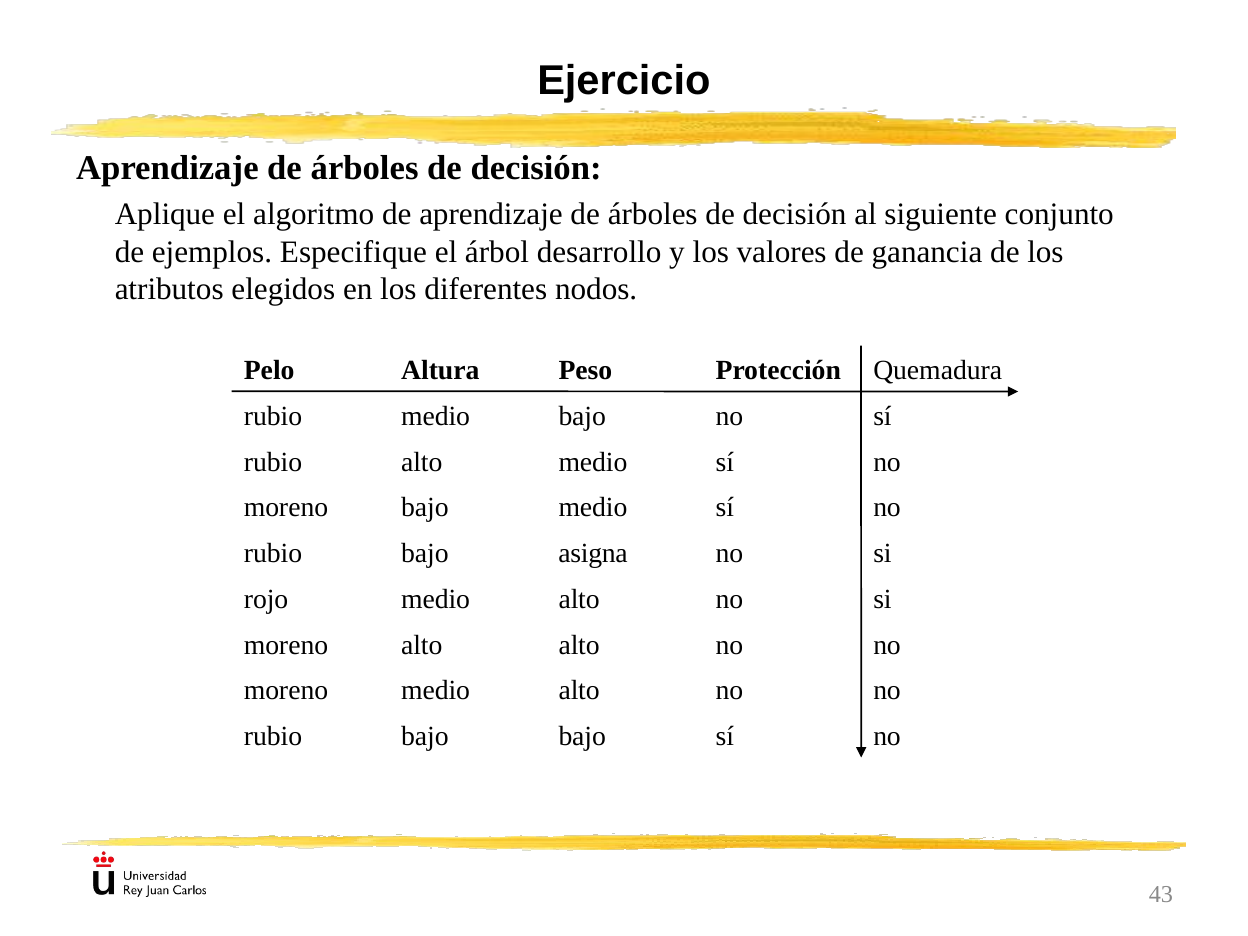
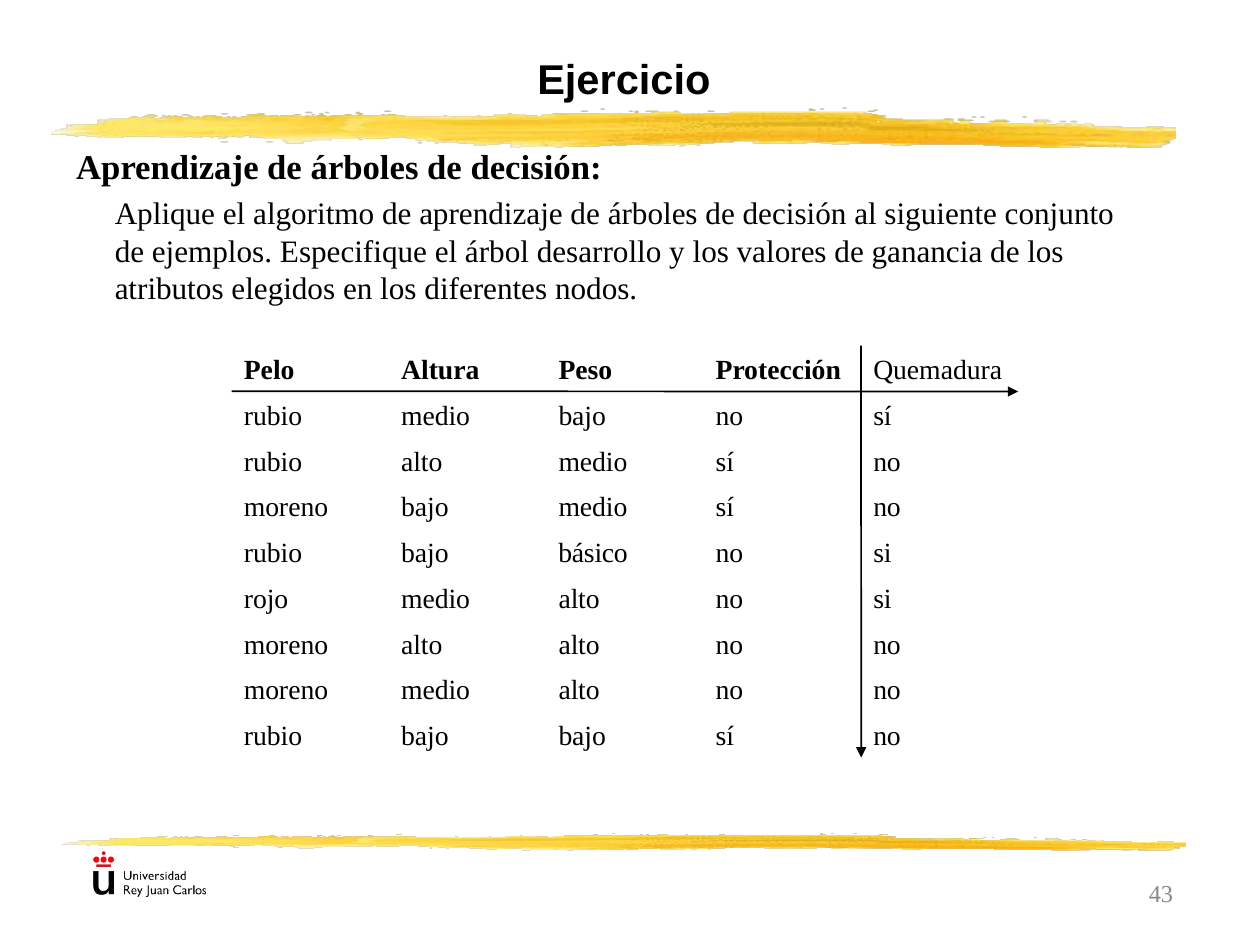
asigna: asigna -> básico
